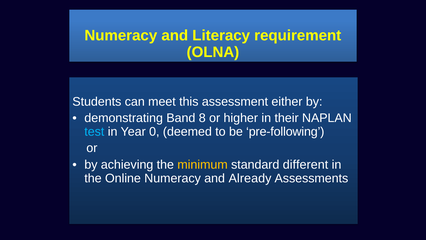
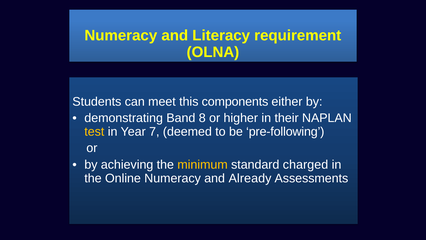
assessment: assessment -> components
test colour: light blue -> yellow
0: 0 -> 7
different: different -> charged
